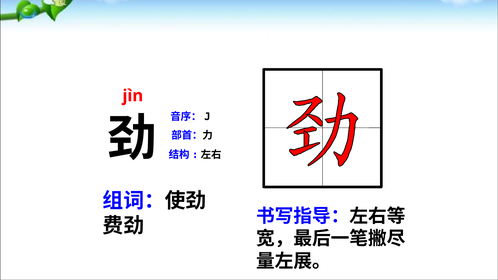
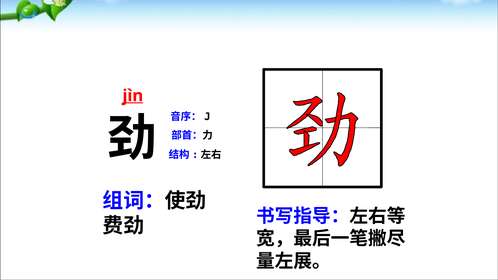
jìn underline: none -> present
